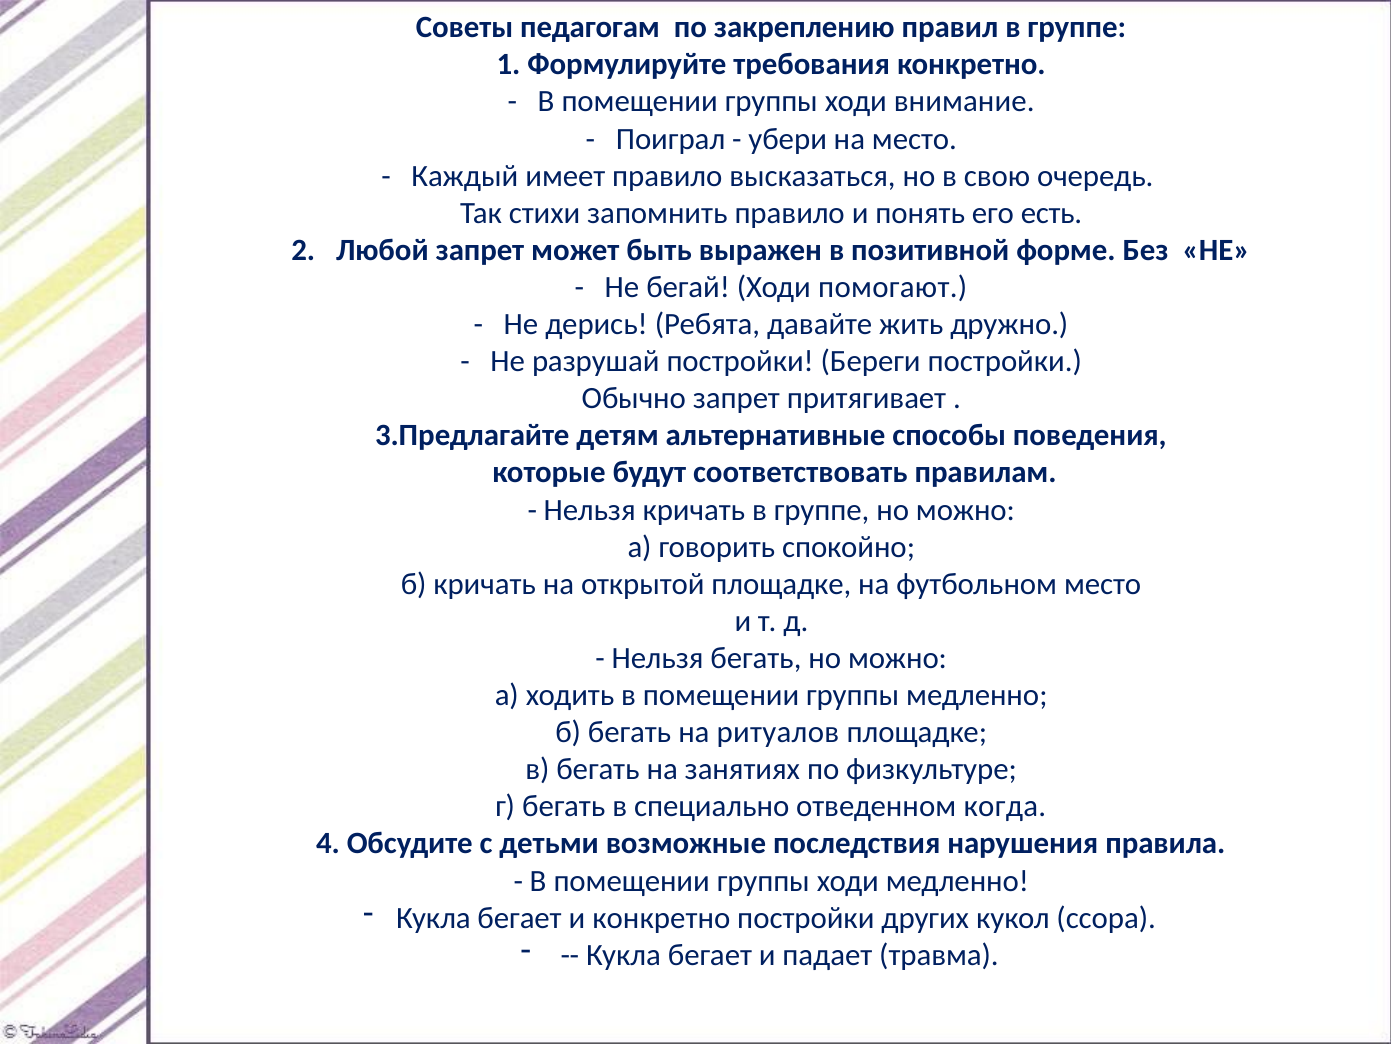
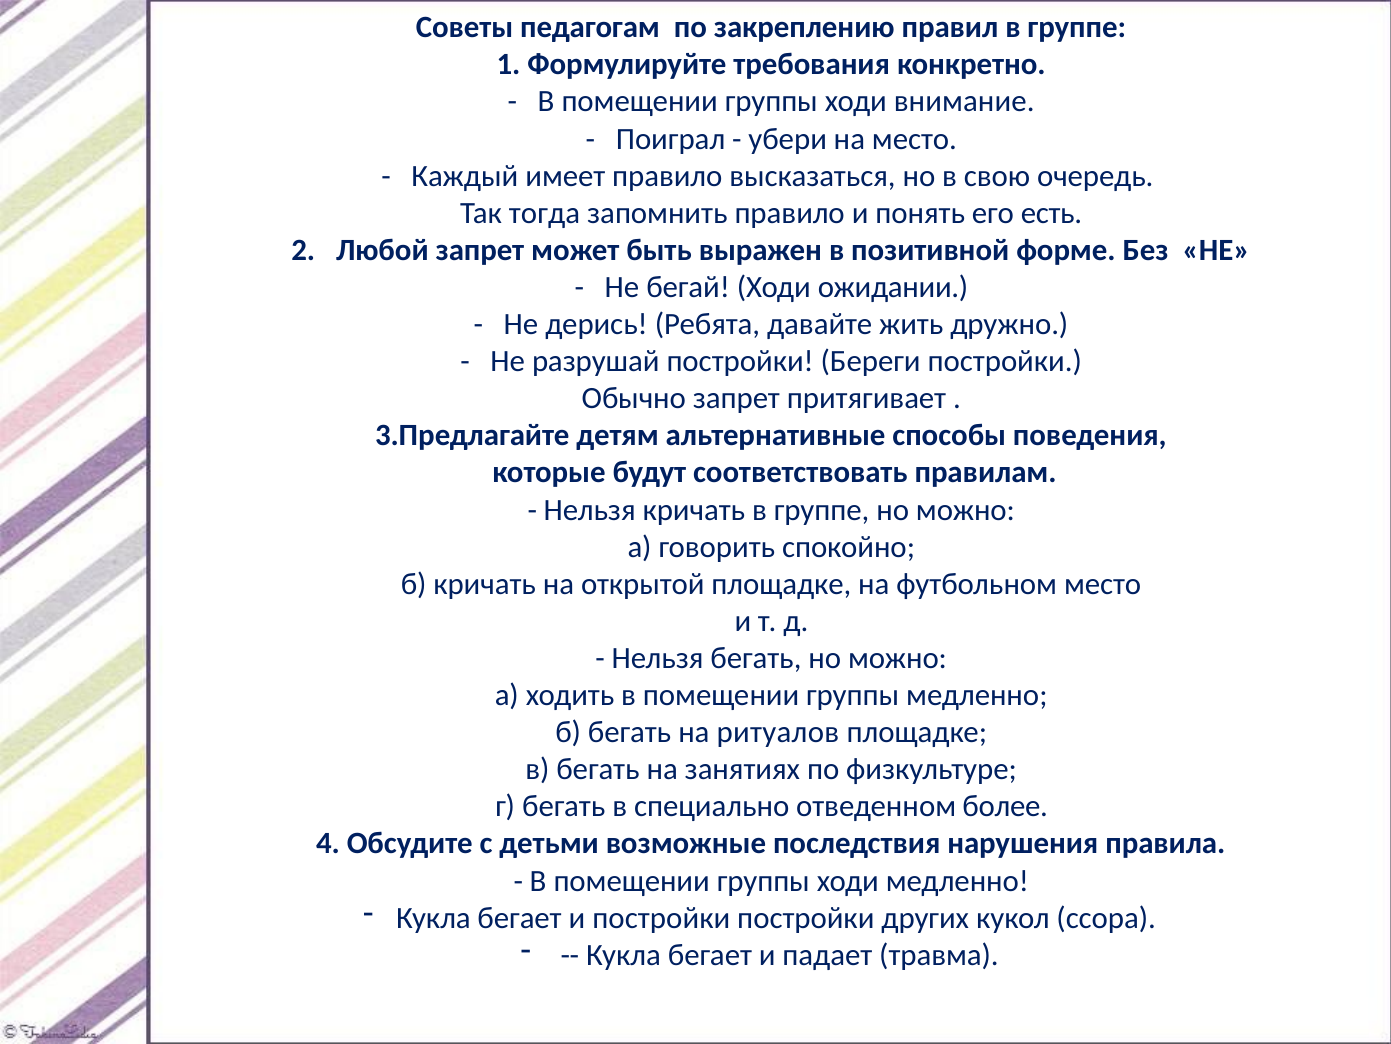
стихи: стихи -> тогда
помогают: помогают -> ожидании
когда: когда -> более
и конкретно: конкретно -> постройки
